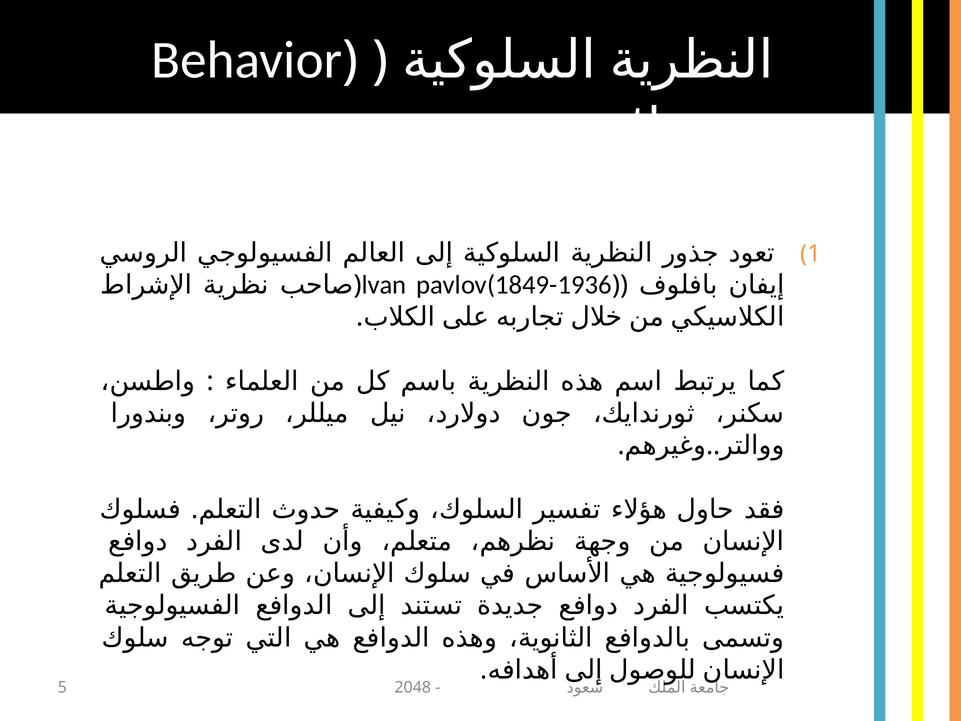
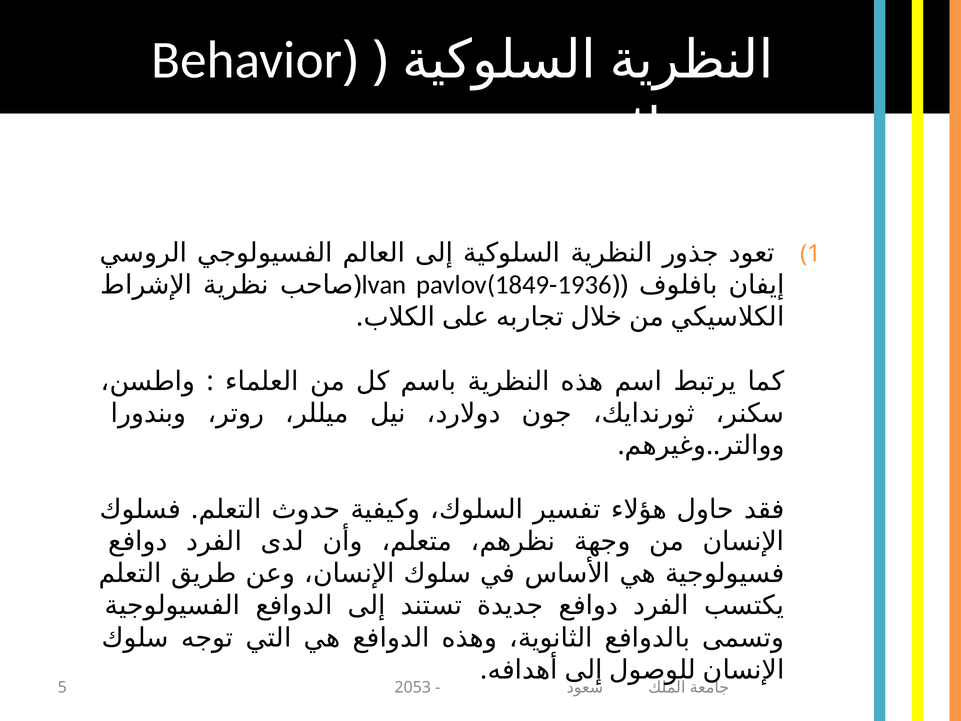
2048: 2048 -> 2053
